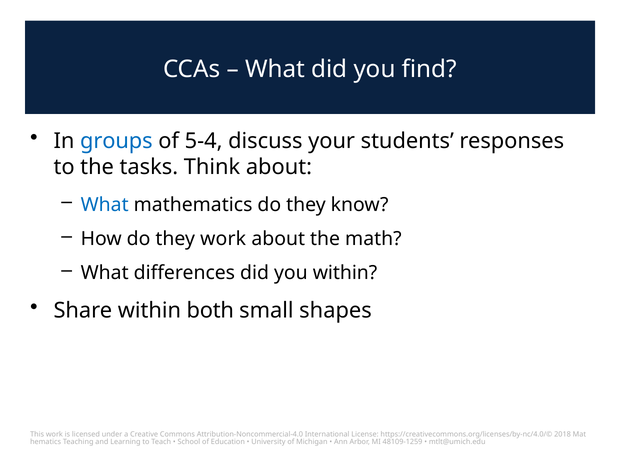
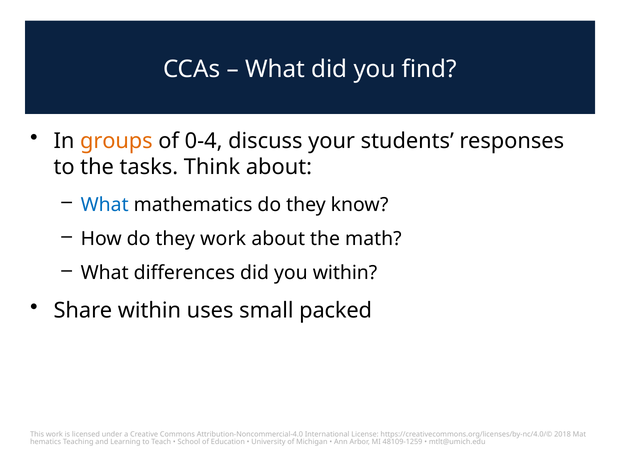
groups colour: blue -> orange
5-4: 5-4 -> 0-4
both: both -> uses
shapes: shapes -> packed
